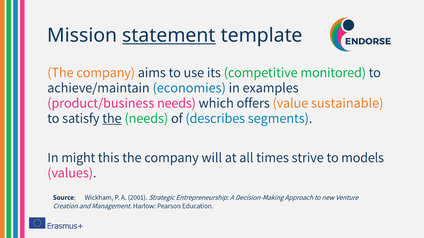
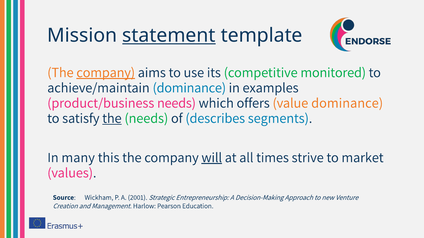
company at (106, 73) underline: none -> present
achieve/maintain economies: economies -> dominance
value sustainable: sustainable -> dominance
might: might -> many
will underline: none -> present
models: models -> market
